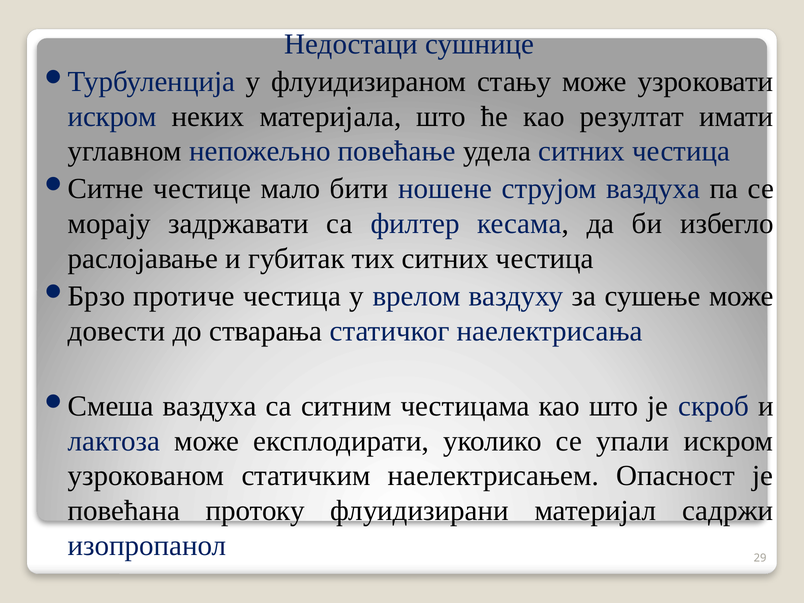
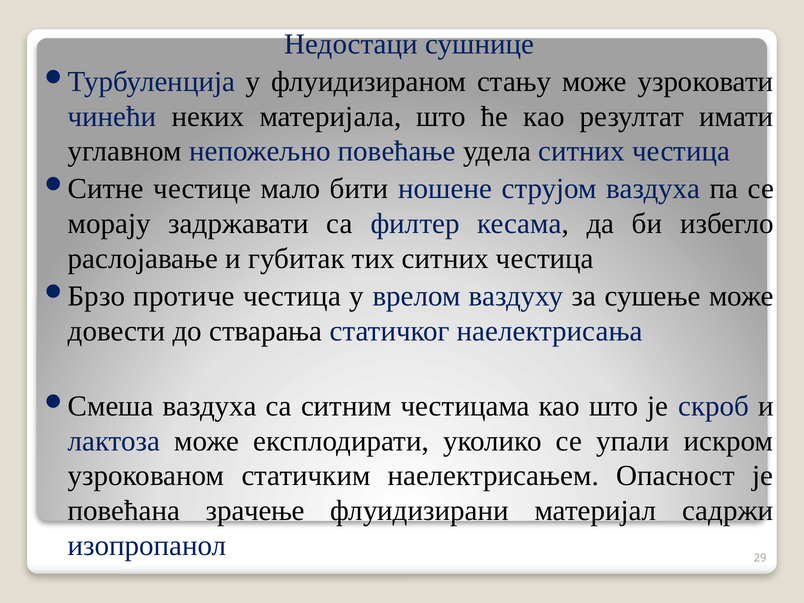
искром at (112, 116): искром -> чинећи
протоку: протоку -> зрачење
